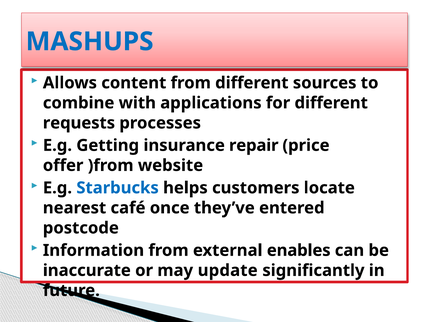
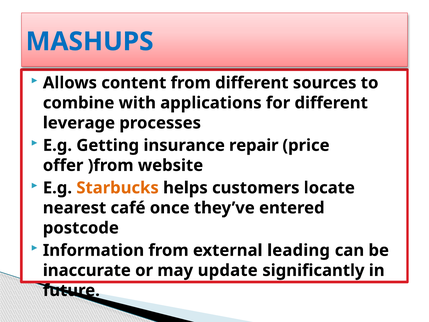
requests: requests -> leverage
Starbucks colour: blue -> orange
enables: enables -> leading
